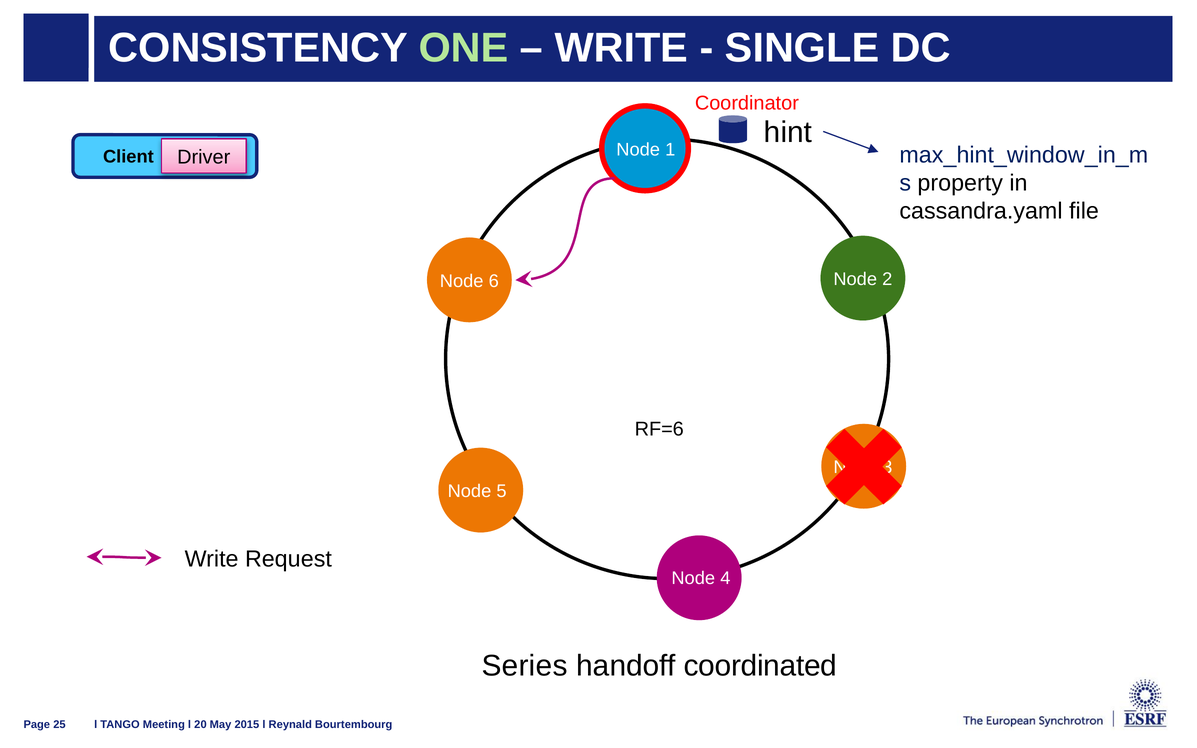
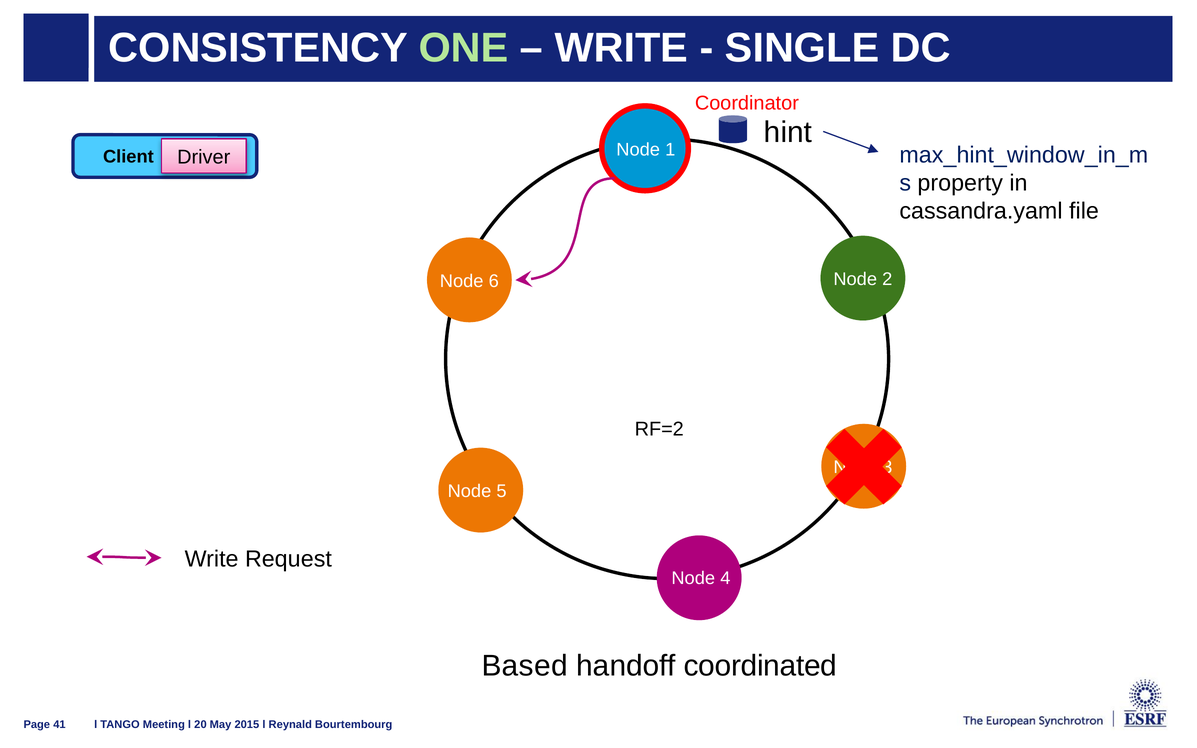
RF=6: RF=6 -> RF=2
Series: Series -> Based
25: 25 -> 41
